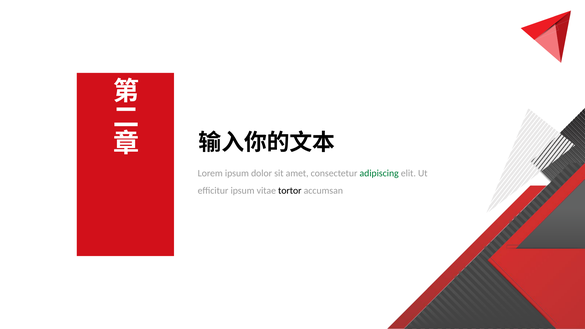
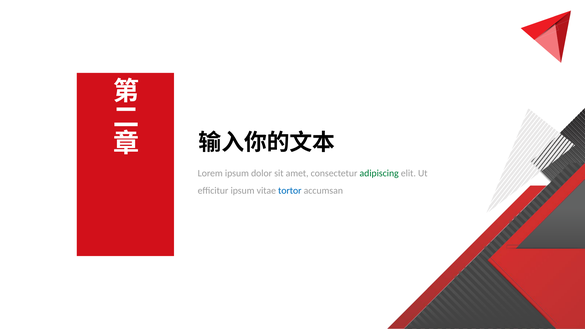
tortor colour: black -> blue
